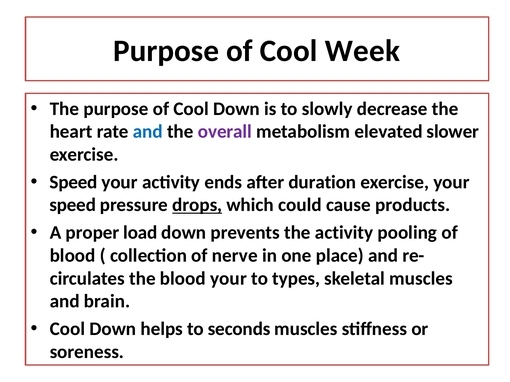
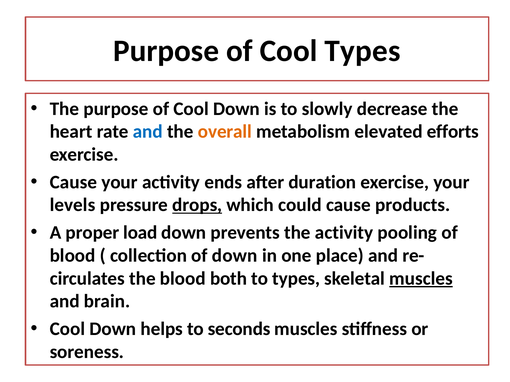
Cool Week: Week -> Types
overall colour: purple -> orange
slower: slower -> efforts
Speed at (74, 182): Speed -> Cause
speed at (73, 205): speed -> levels
of nerve: nerve -> down
blood your: your -> both
muscles at (421, 279) underline: none -> present
